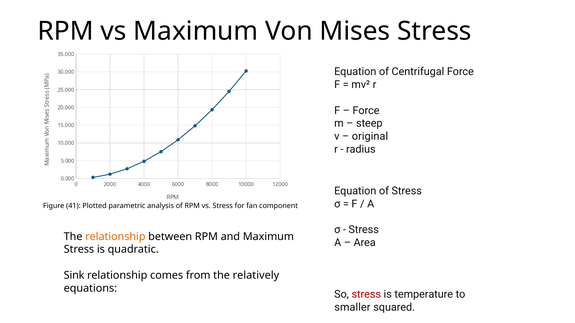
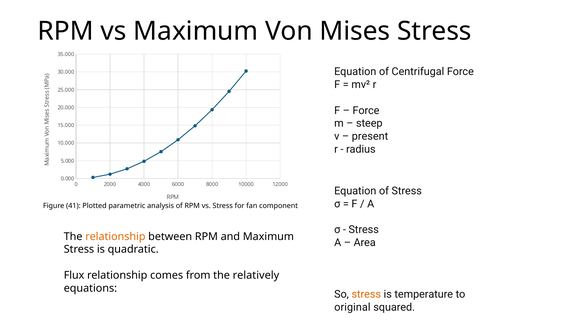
original: original -> present
Sink: Sink -> Flux
stress at (366, 295) colour: red -> orange
smaller: smaller -> original
